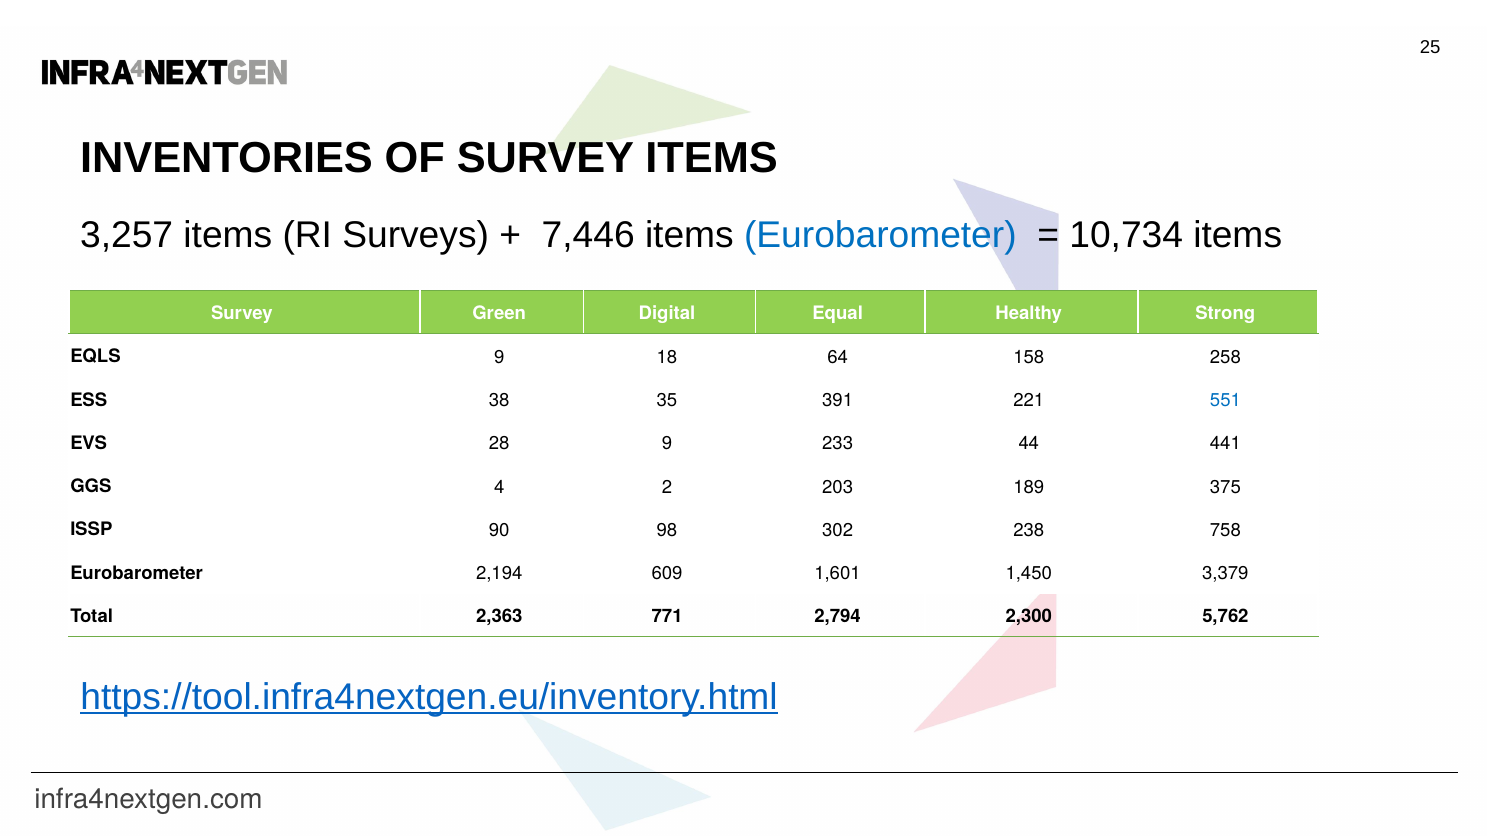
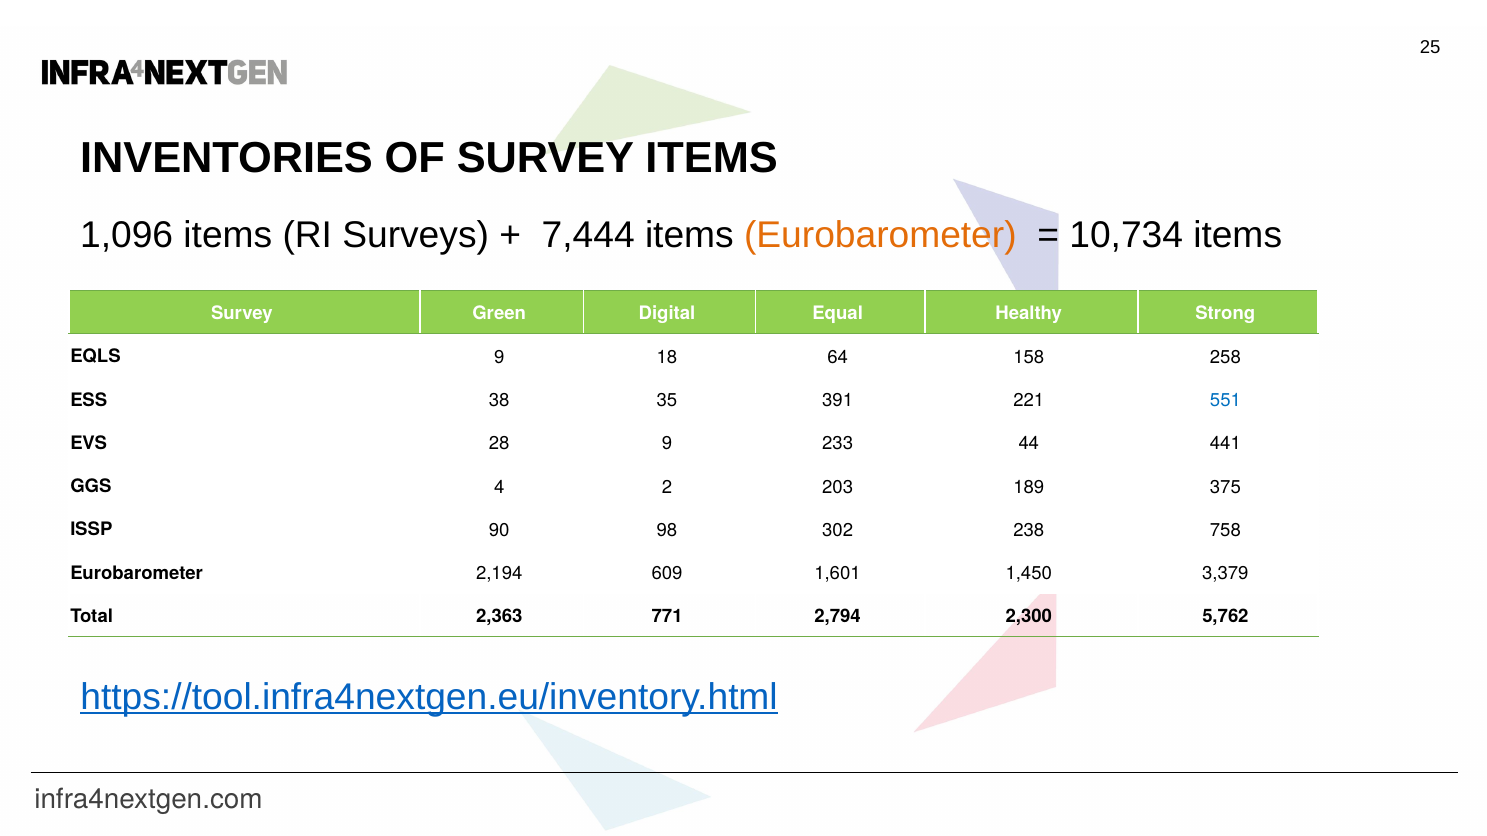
3,257: 3,257 -> 1,096
7,446: 7,446 -> 7,444
Eurobarometer at (880, 235) colour: blue -> orange
